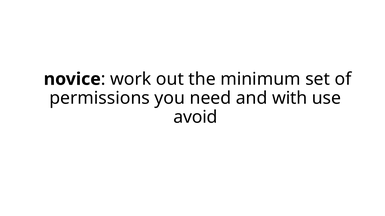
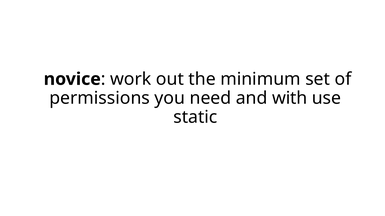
avoid: avoid -> static
